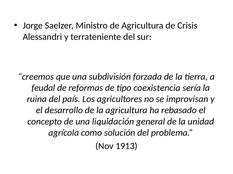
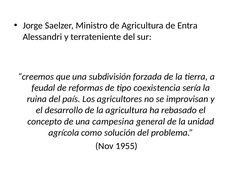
Crisis: Crisis -> Entra
liquidación: liquidación -> campesina
1913: 1913 -> 1955
